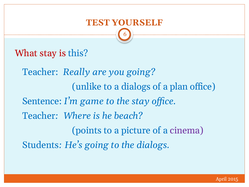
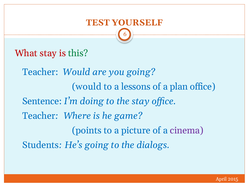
this colour: blue -> green
Teacher Really: Really -> Would
unlike at (87, 86): unlike -> would
a dialogs: dialogs -> lessons
game: game -> doing
beach: beach -> game
